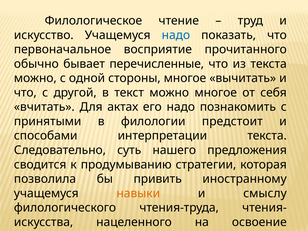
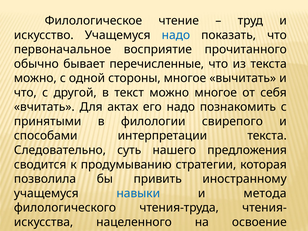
предстоит: предстоит -> свирепого
навыки colour: orange -> blue
смыслу: смыслу -> метода
